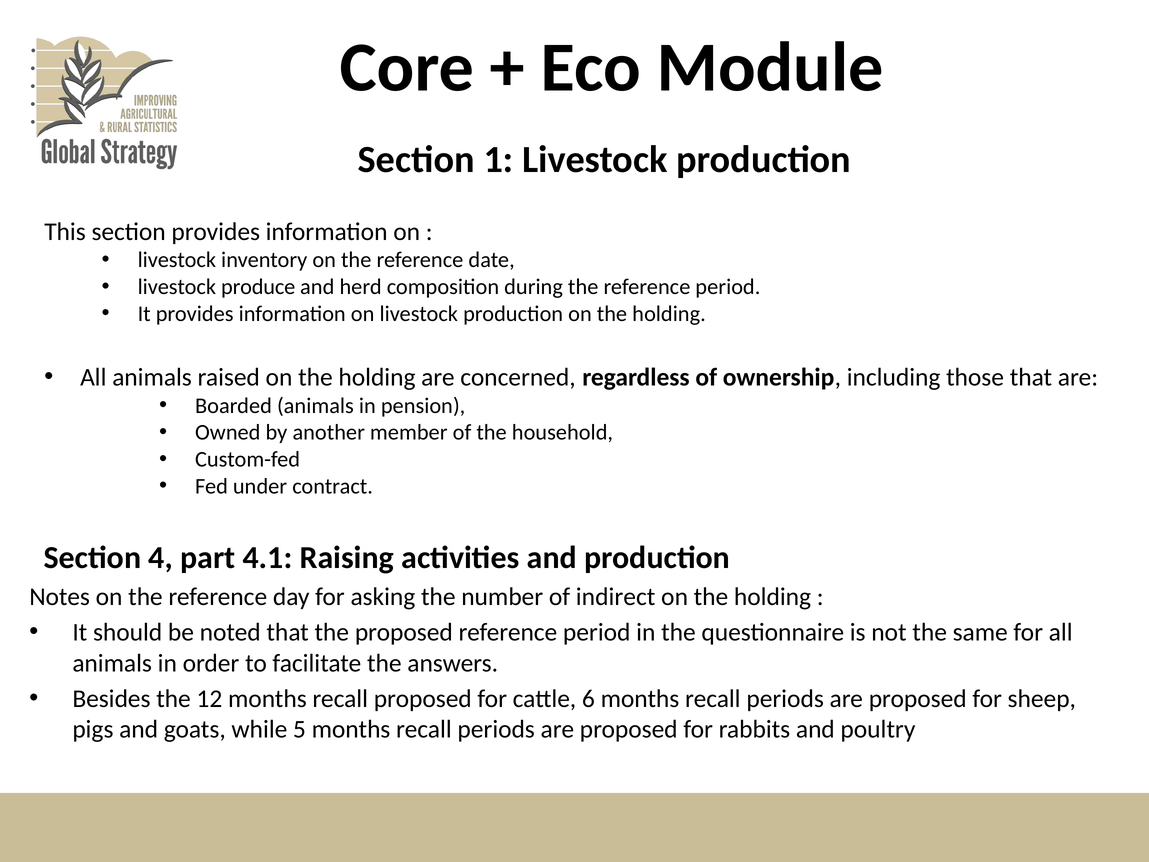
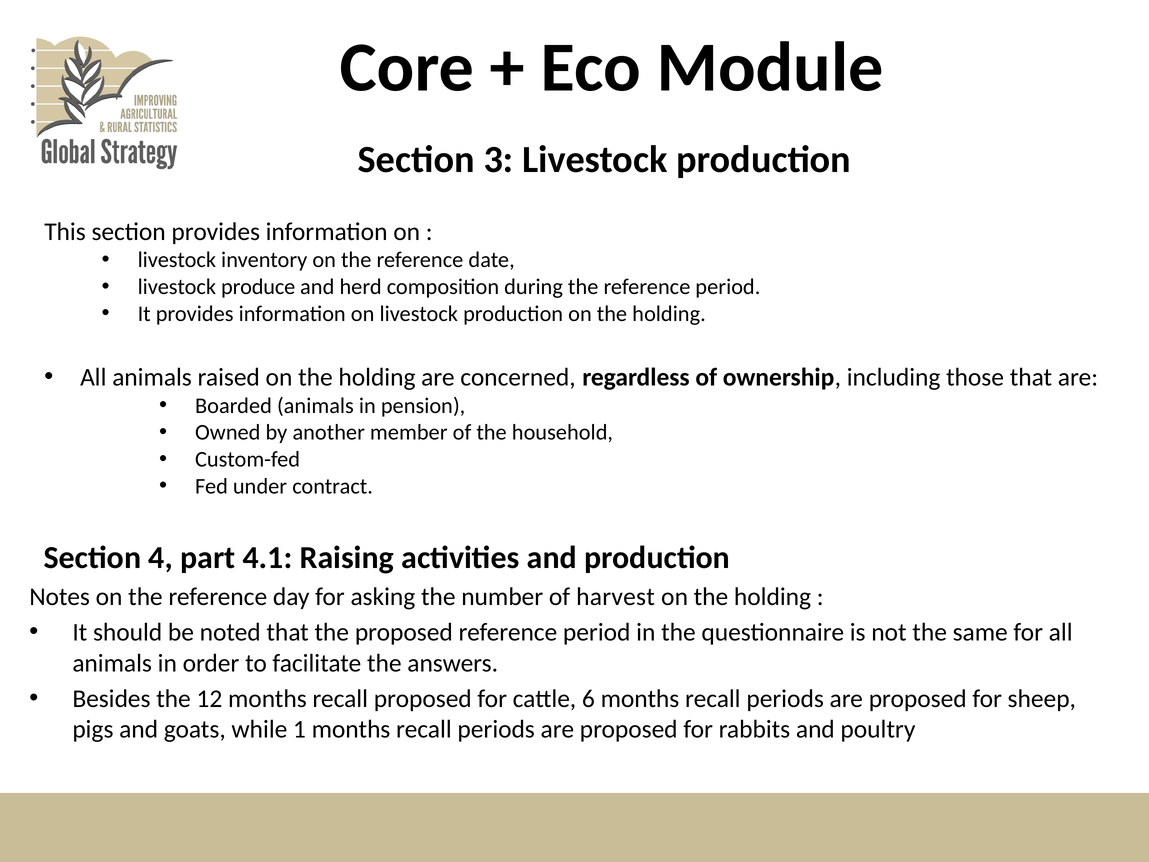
1: 1 -> 3
indirect: indirect -> harvest
5: 5 -> 1
